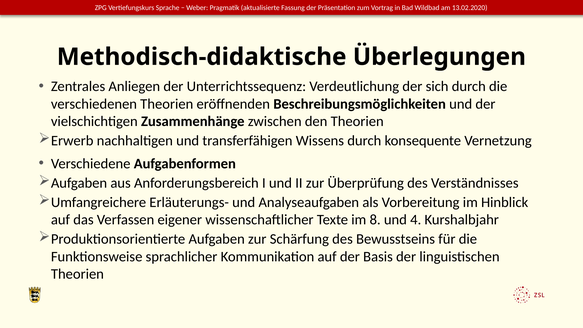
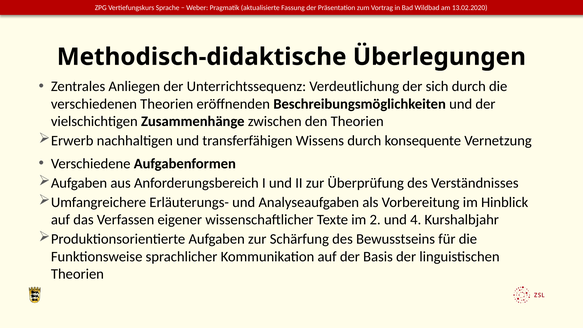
8: 8 -> 2
